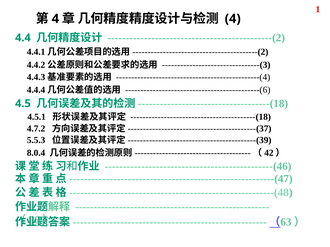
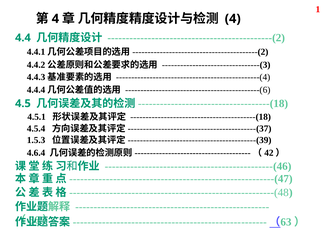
4.7.2: 4.7.2 -> 4.5.4
5.5.3: 5.5.3 -> 1.5.3
8.0.4: 8.0.4 -> 4.6.4
